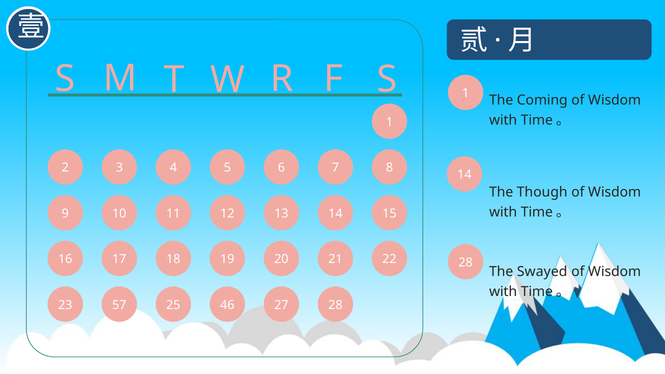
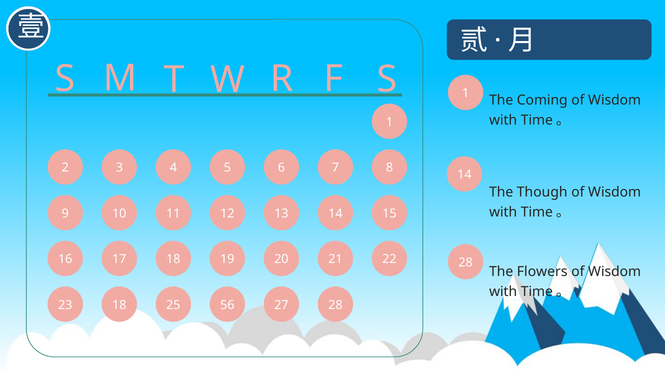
Swayed: Swayed -> Flowers
23 57: 57 -> 18
46: 46 -> 56
